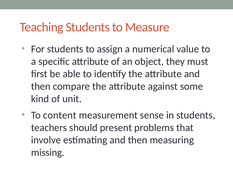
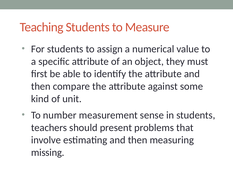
content: content -> number
